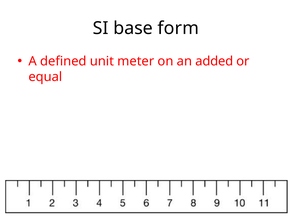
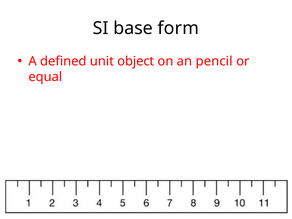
meter: meter -> object
added: added -> pencil
